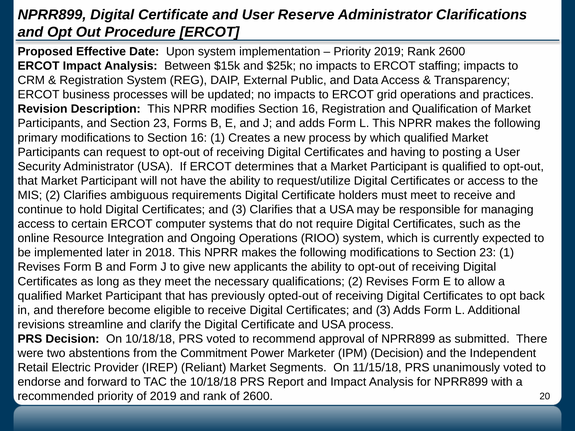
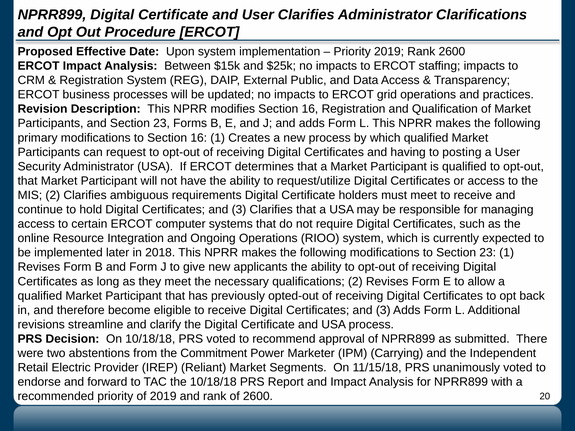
User Reserve: Reserve -> Clarifies
IPM Decision: Decision -> Carrying
